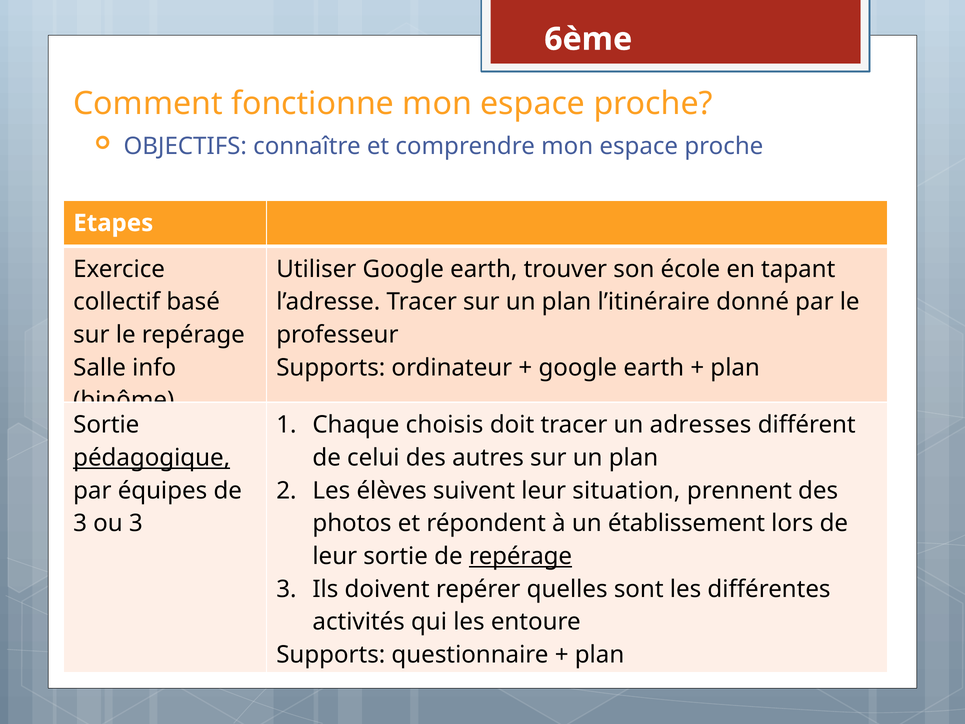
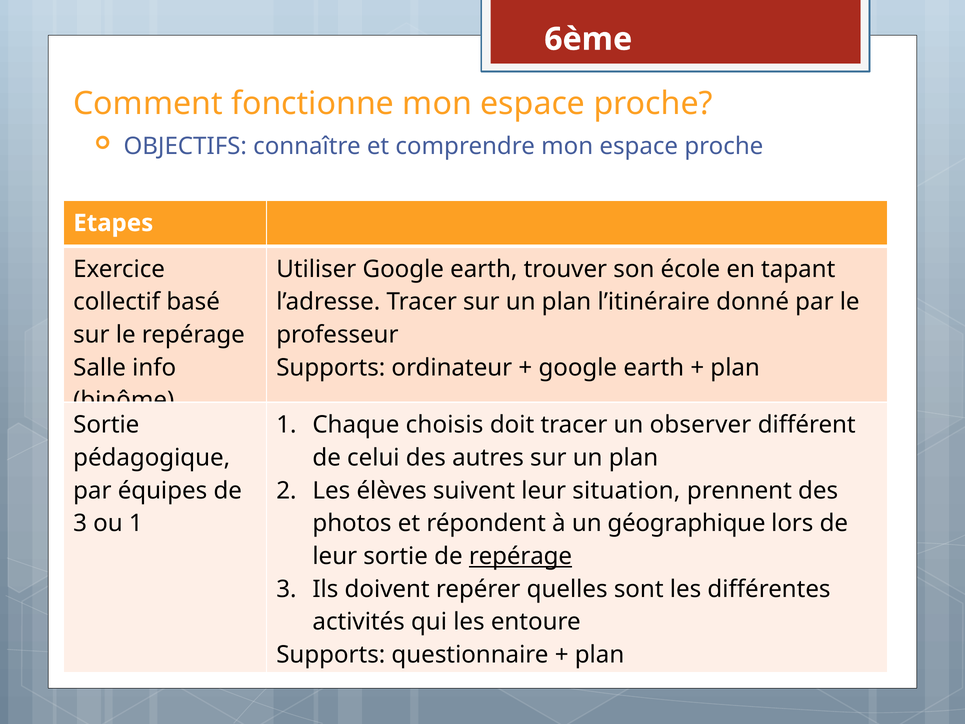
adresses: adresses -> observer
pédagogique underline: present -> none
ou 3: 3 -> 1
établissement: établissement -> géographique
